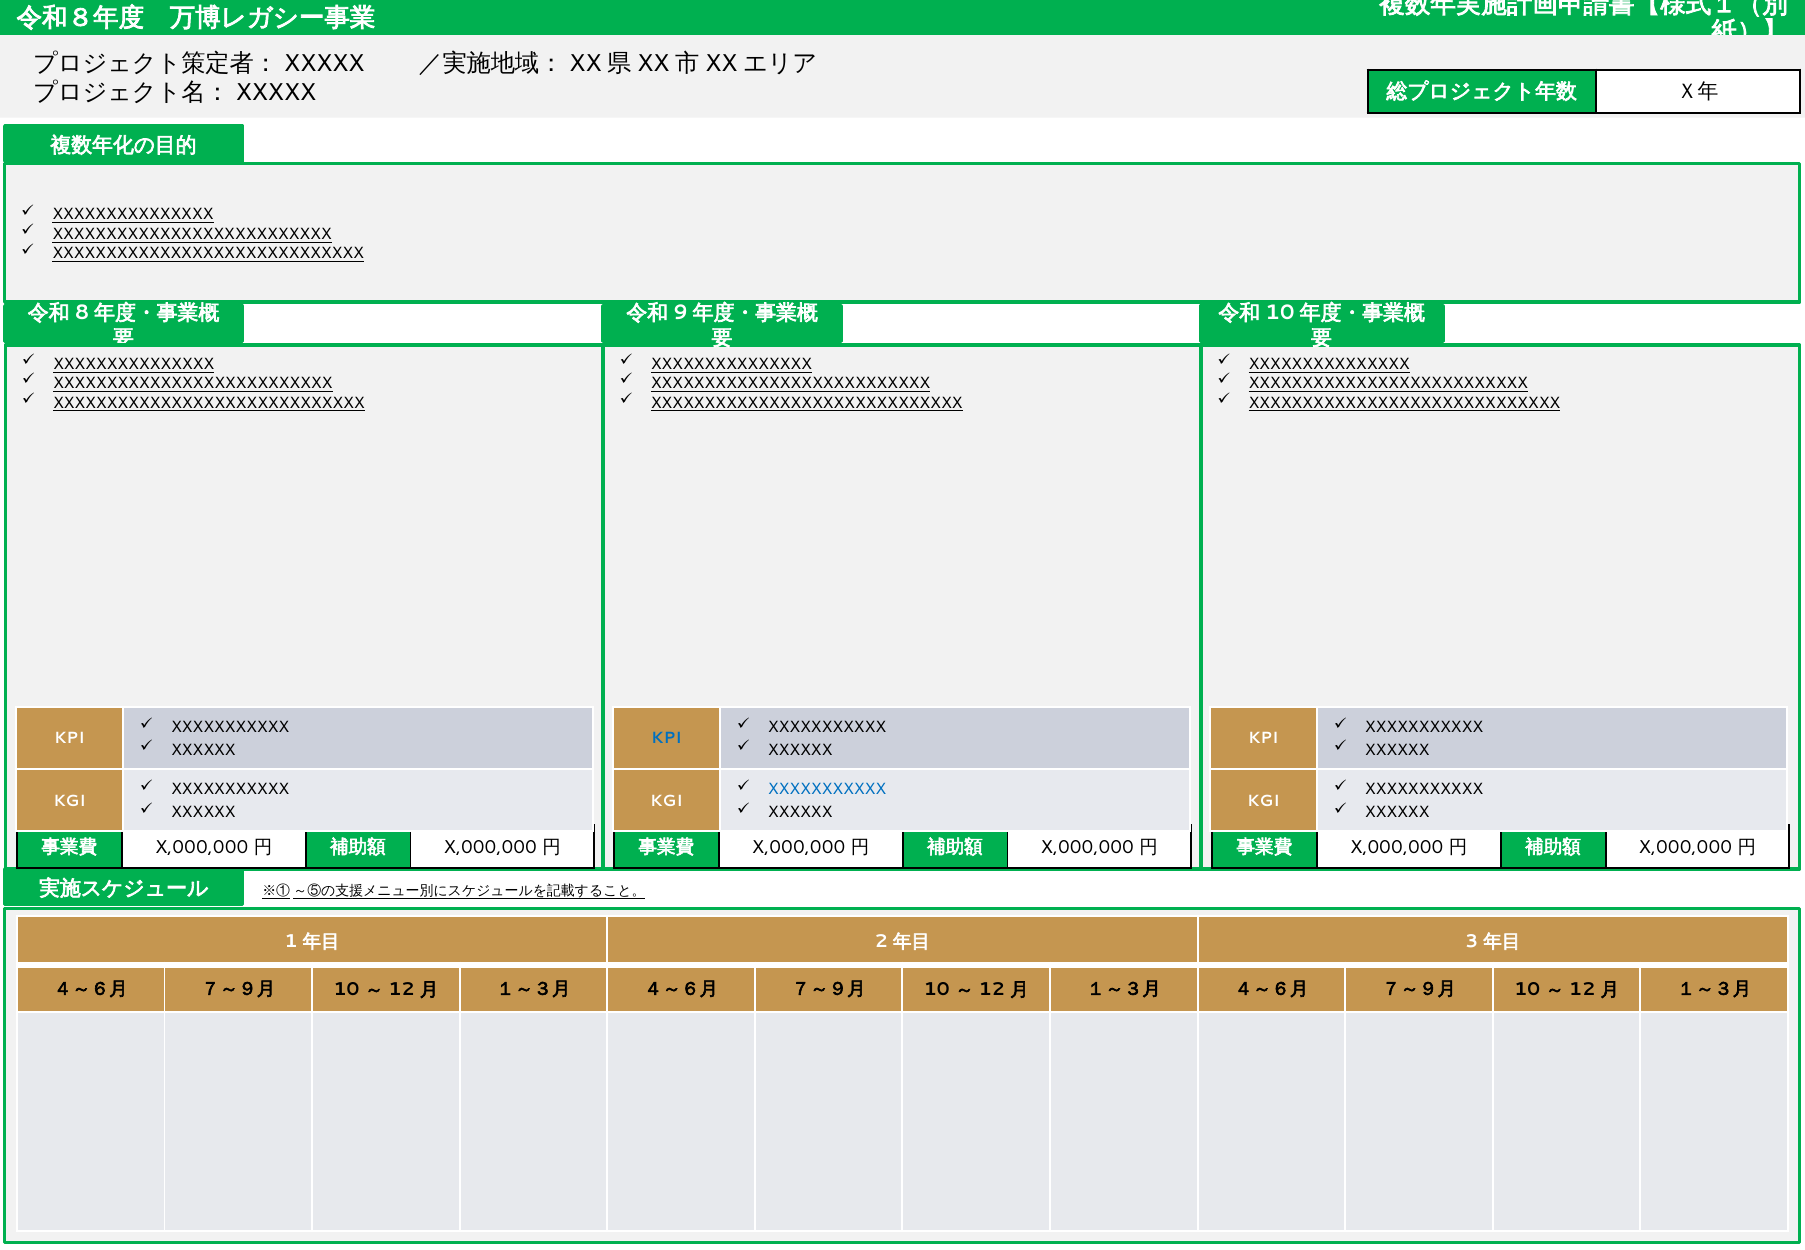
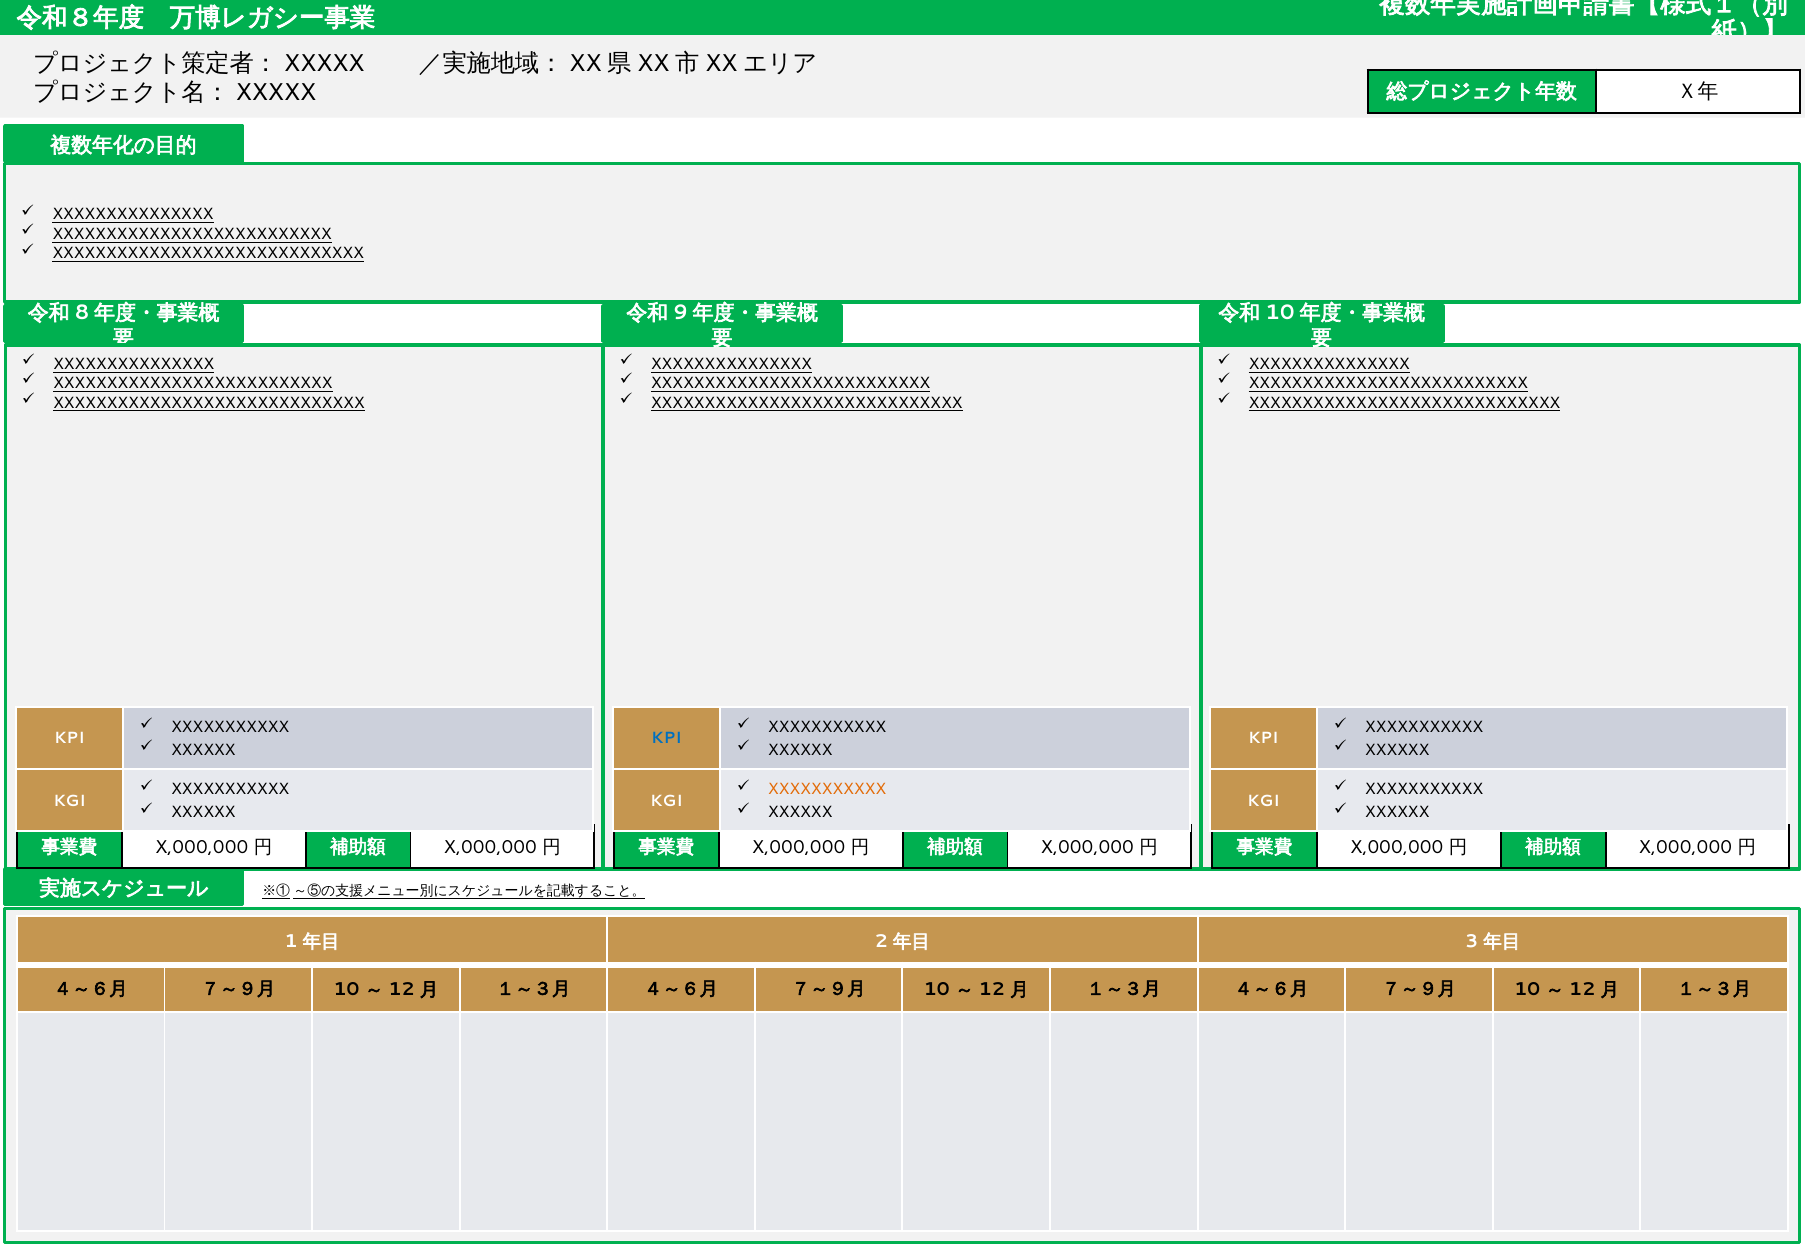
XXXXXXXXXXX at (827, 789) colour: blue -> orange
